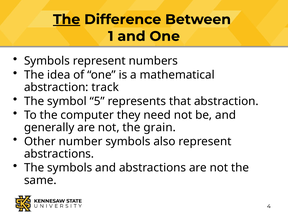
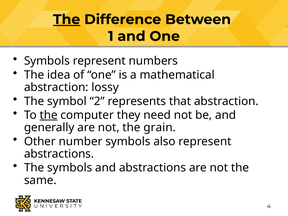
track: track -> lossy
5: 5 -> 2
the at (49, 115) underline: none -> present
